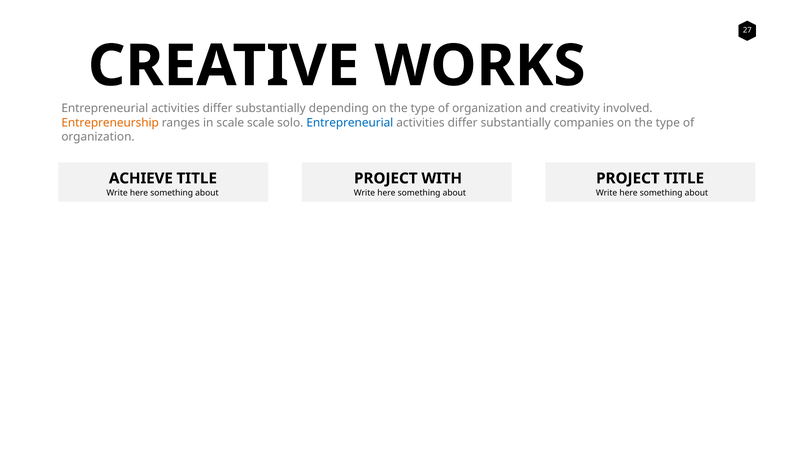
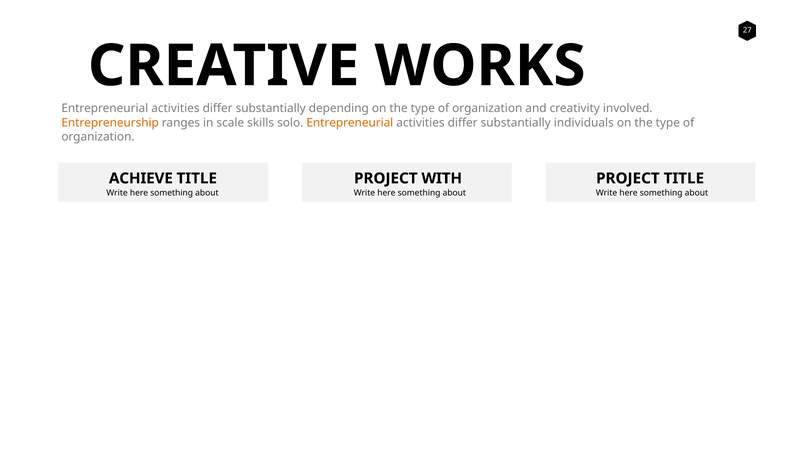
scale scale: scale -> skills
Entrepreneurial at (350, 123) colour: blue -> orange
companies: companies -> individuals
